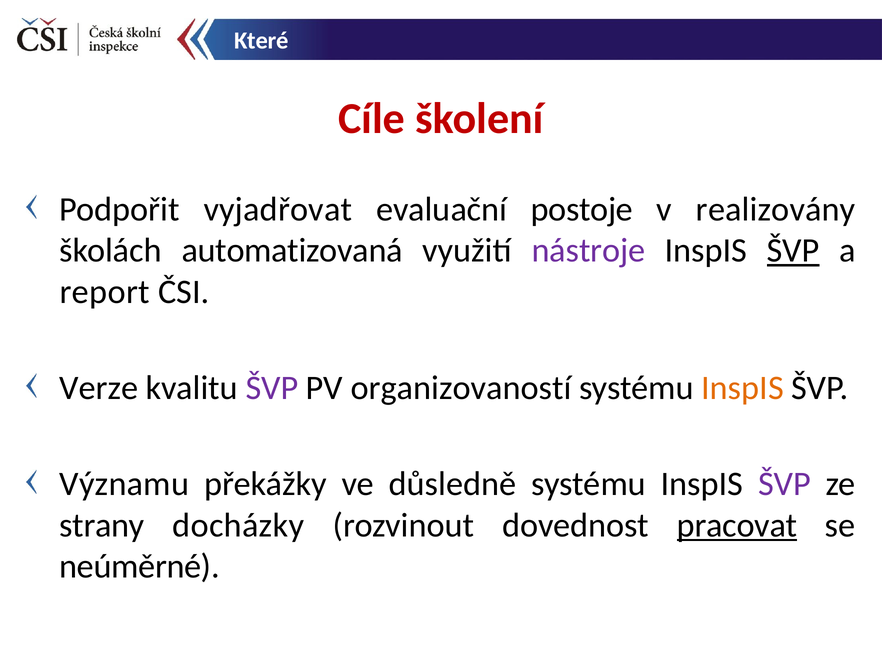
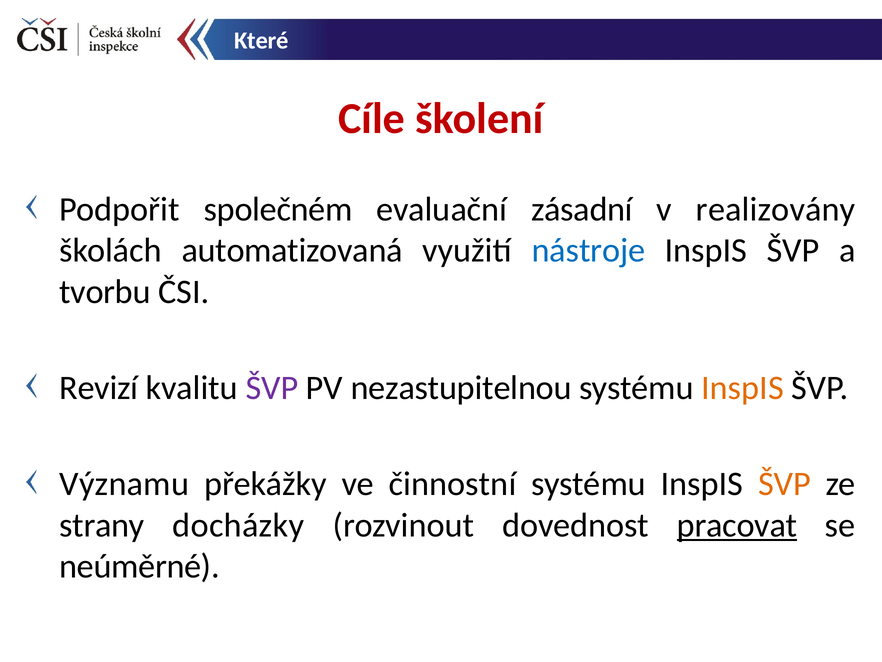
vyjadřovat: vyjadřovat -> společném
postoje: postoje -> zásadní
nástroje colour: purple -> blue
ŠVP at (793, 250) underline: present -> none
report: report -> tvorbu
Verze: Verze -> Revizí
organizovaností: organizovaností -> nezastupitelnou
důsledně: důsledně -> činnostní
ŠVP at (784, 484) colour: purple -> orange
